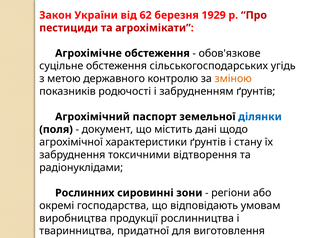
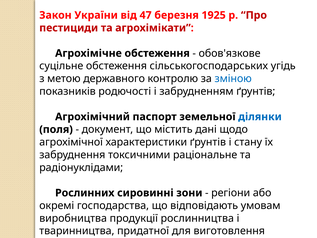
62: 62 -> 47
1929: 1929 -> 1925
зміною colour: orange -> blue
відтворення: відтворення -> раціональне
